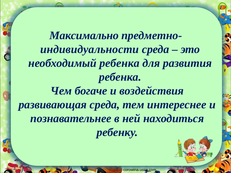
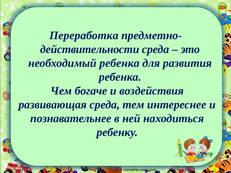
Максимально: Максимально -> Переработка
индивидуальности: индивидуальности -> действительности
